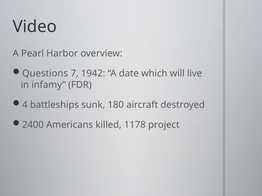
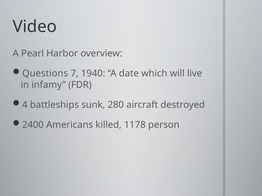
1942: 1942 -> 1940
180: 180 -> 280
project: project -> person
